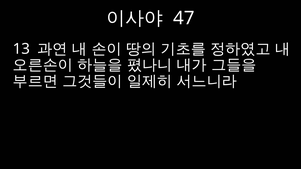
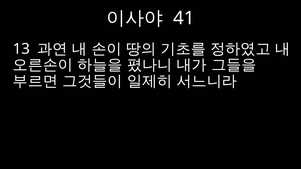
47: 47 -> 41
